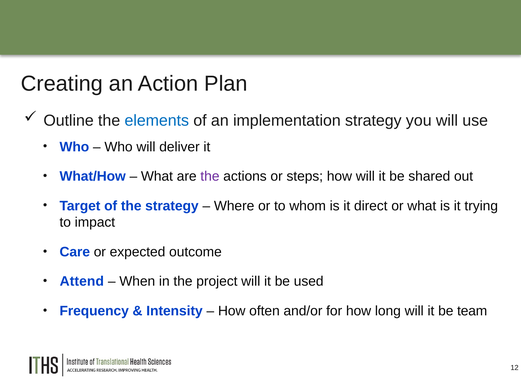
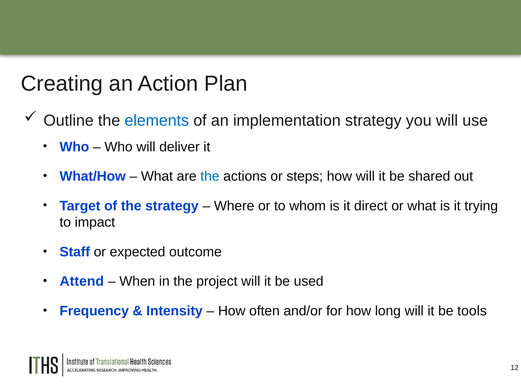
the at (210, 176) colour: purple -> blue
Care: Care -> Staff
team: team -> tools
